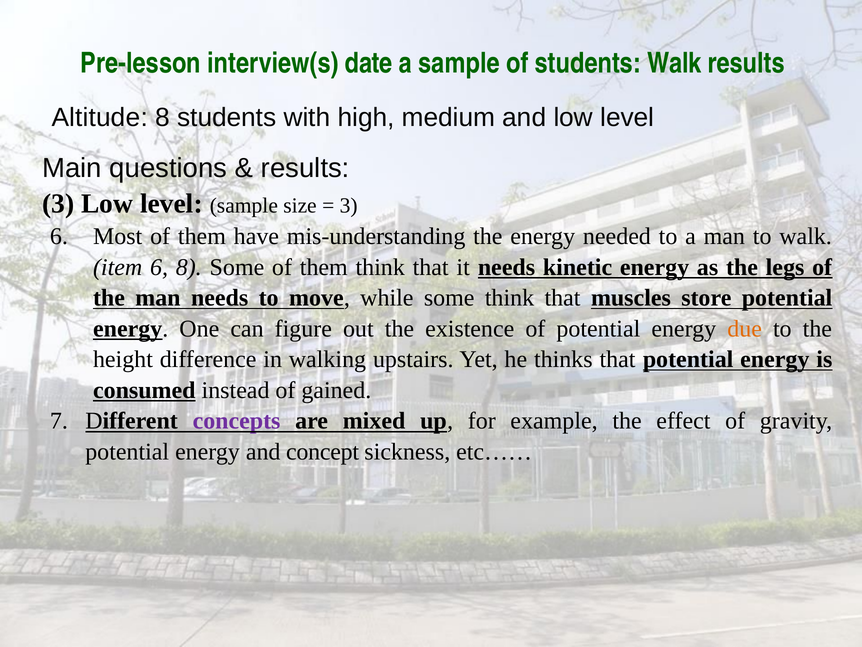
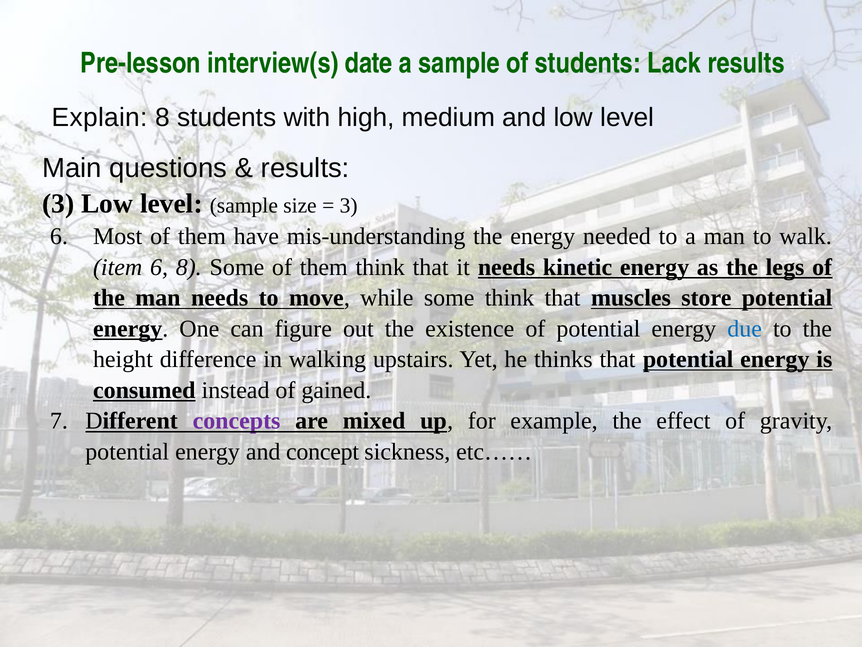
students Walk: Walk -> Lack
Altitude: Altitude -> Explain
due colour: orange -> blue
